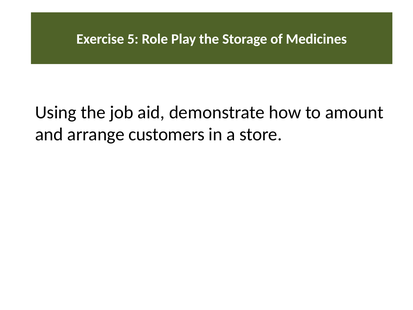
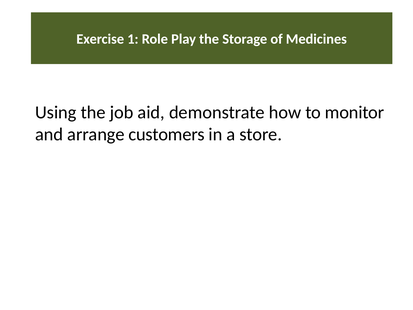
5: 5 -> 1
amount: amount -> monitor
